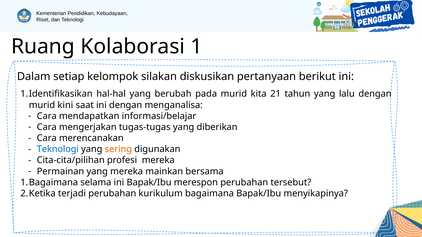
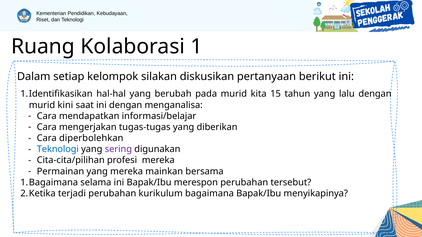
21: 21 -> 15
merencanakan: merencanakan -> diperbolehkan
sering colour: orange -> purple
